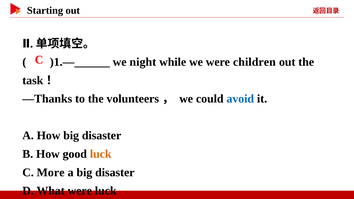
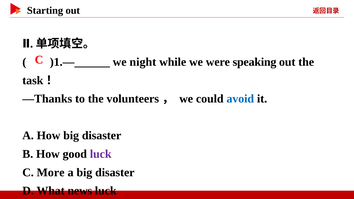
children: children -> speaking
luck at (101, 154) colour: orange -> purple
What were: were -> news
